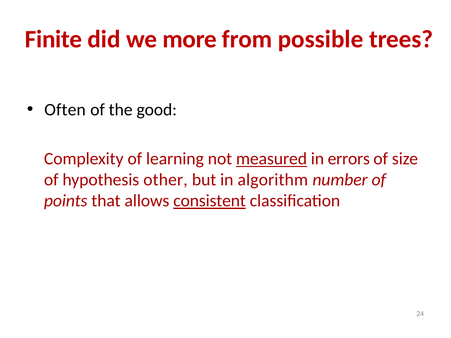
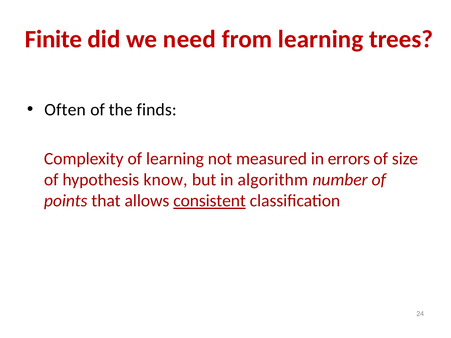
more: more -> need
from possible: possible -> learning
good: good -> finds
measured underline: present -> none
other: other -> know
